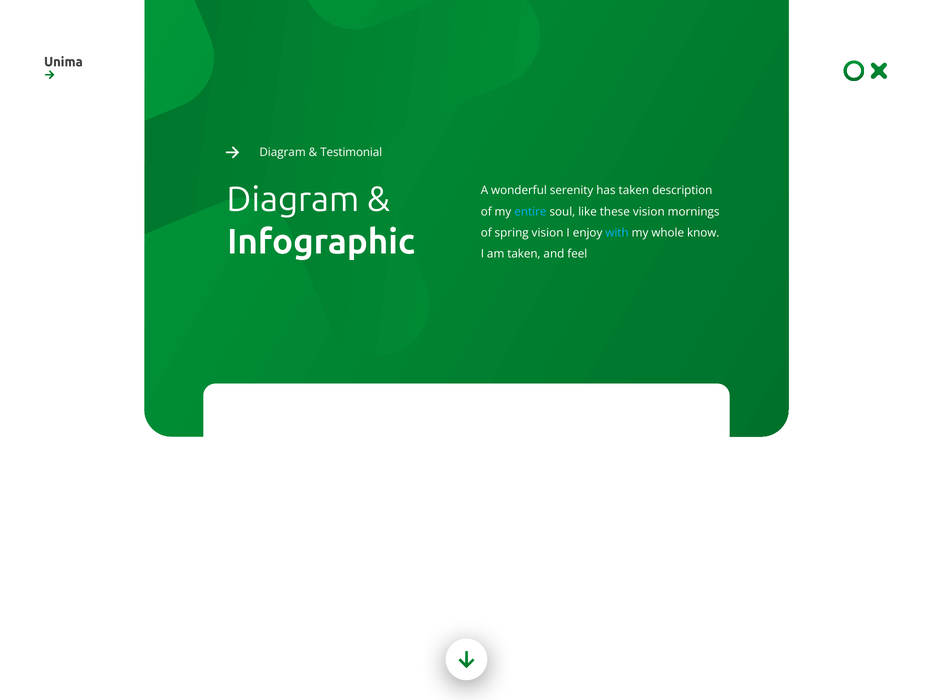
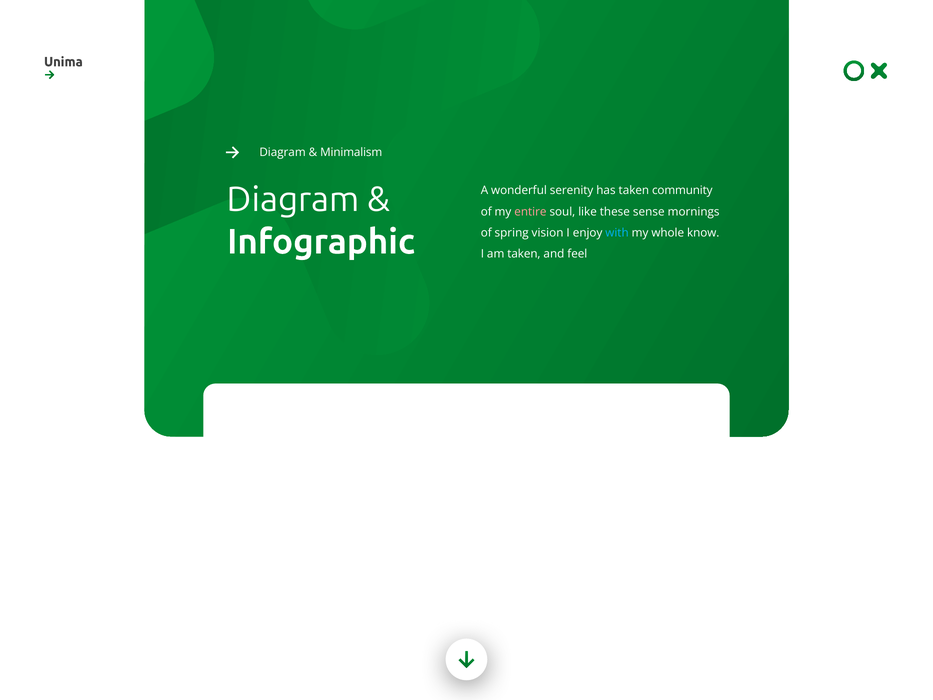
Testimonial: Testimonial -> Minimalism
description: description -> community
entire colour: light blue -> pink
these vision: vision -> sense
